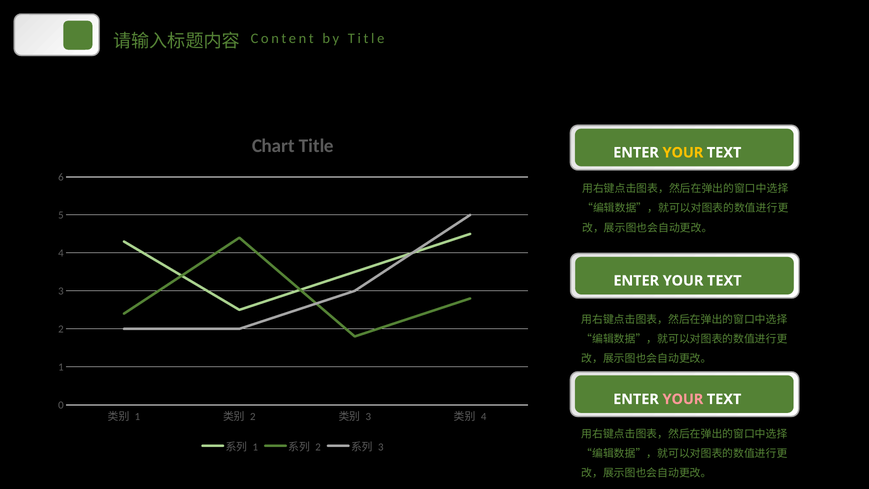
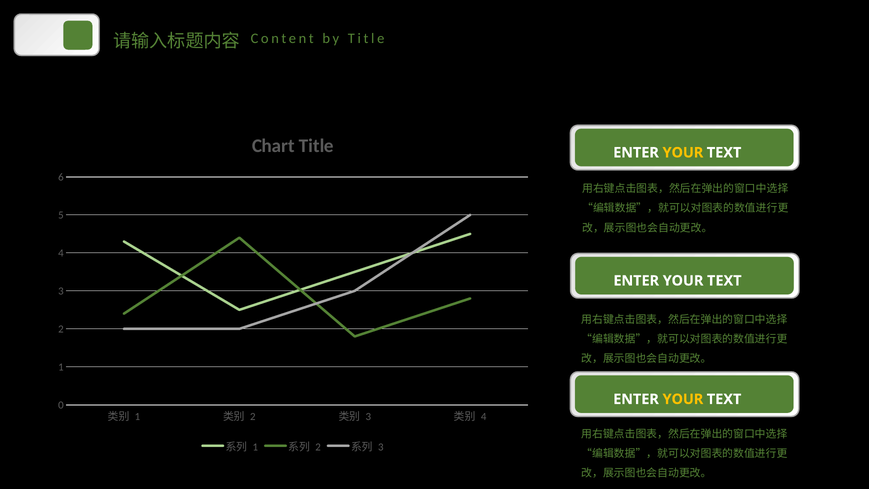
YOUR at (683, 399) colour: pink -> yellow
